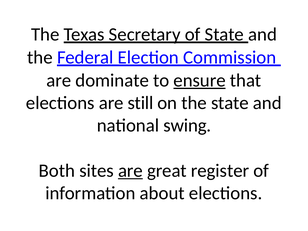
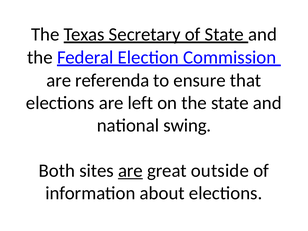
dominate: dominate -> referenda
ensure underline: present -> none
still: still -> left
register: register -> outside
